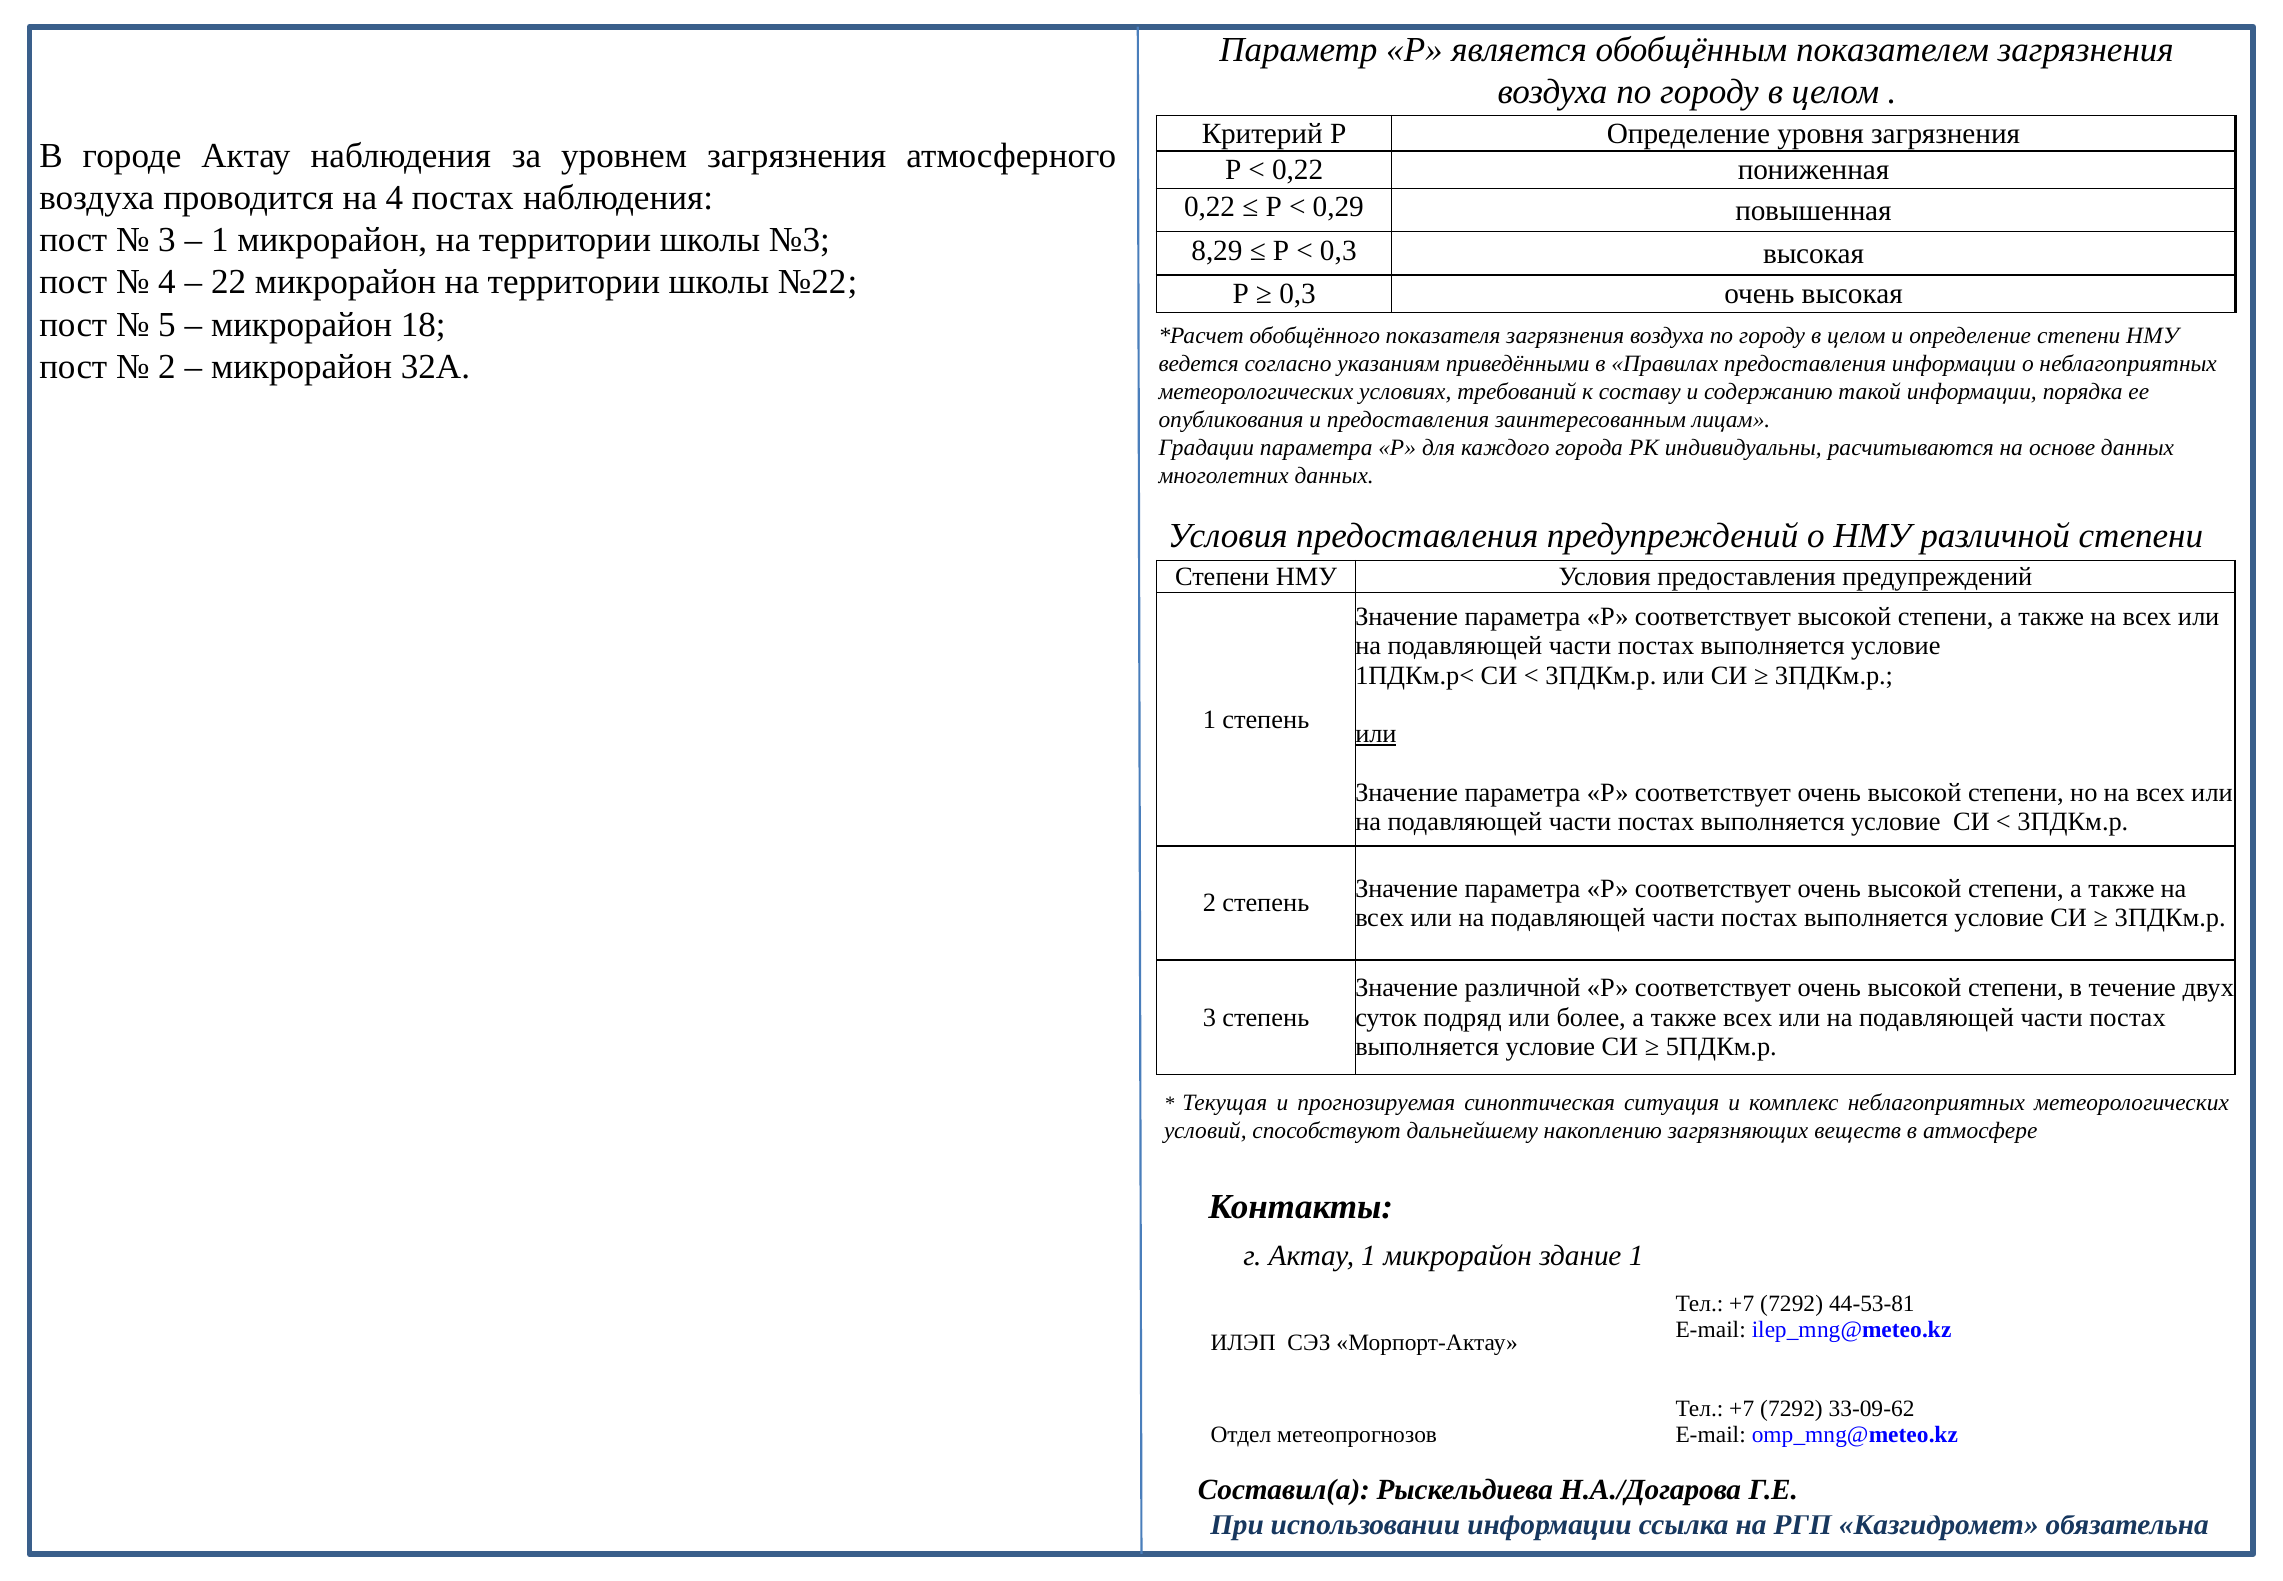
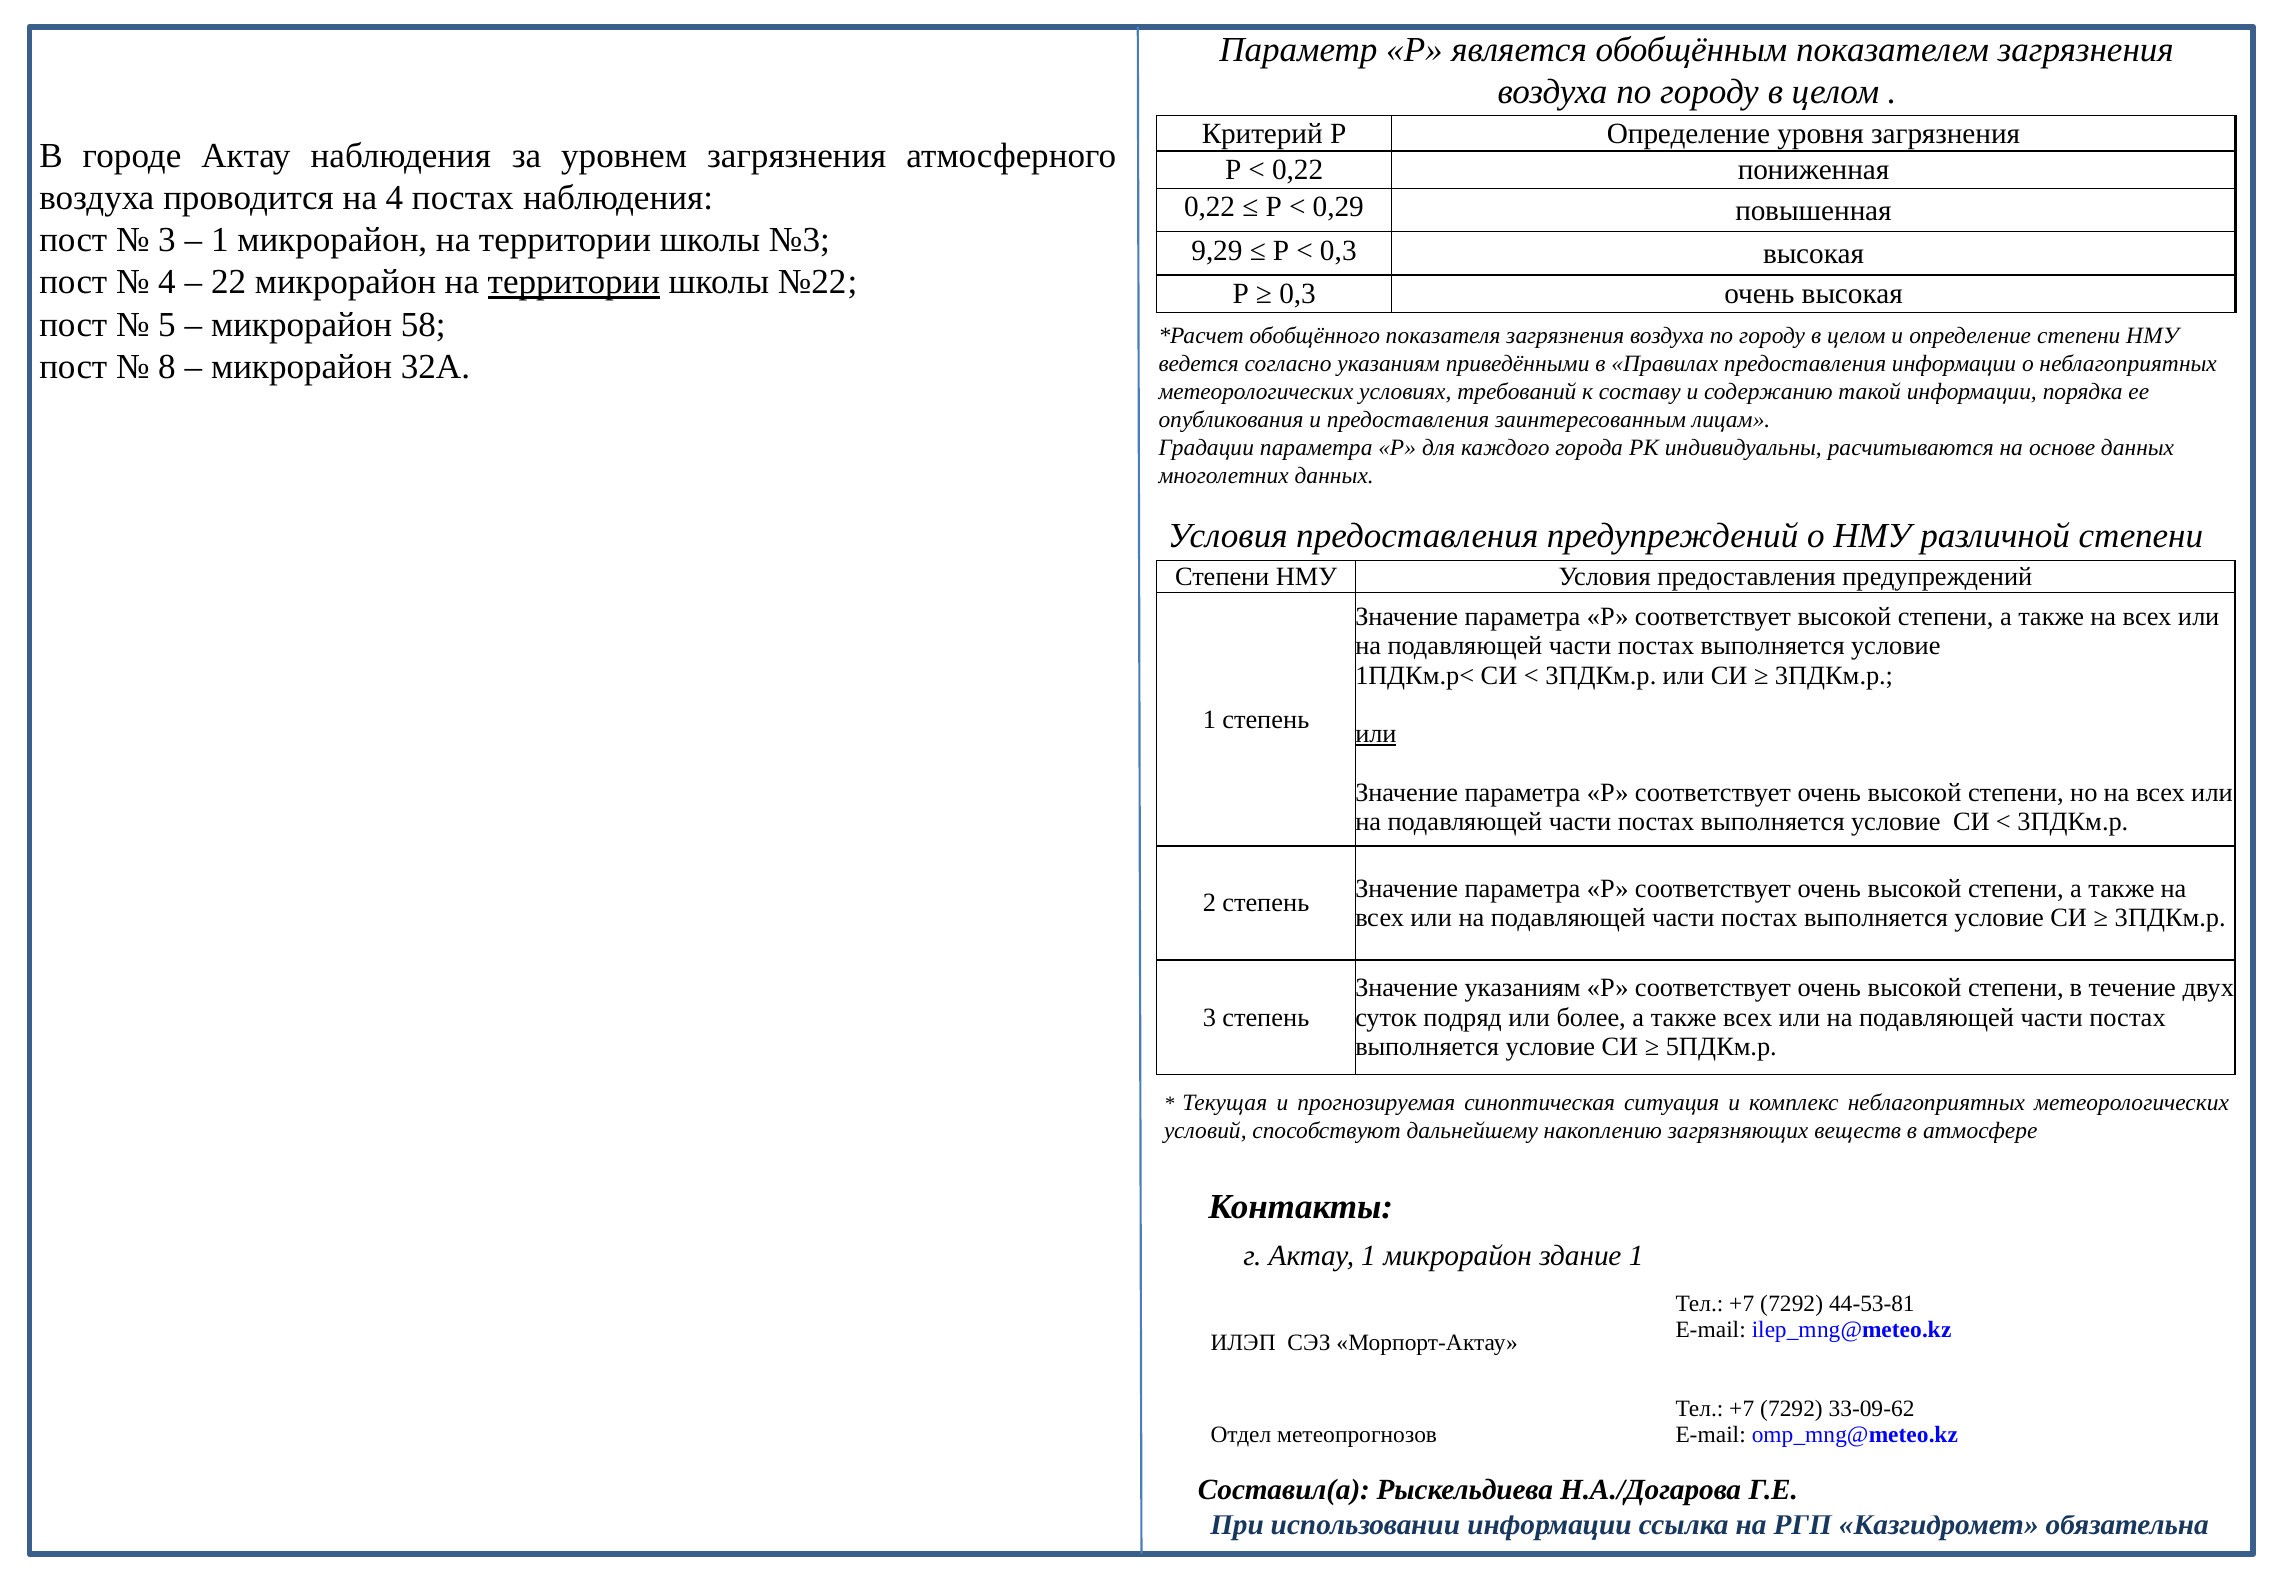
8,29: 8,29 -> 9,29
территории at (574, 282) underline: none -> present
18: 18 -> 58
2 at (167, 367): 2 -> 8
Значение различной: различной -> указаниям
